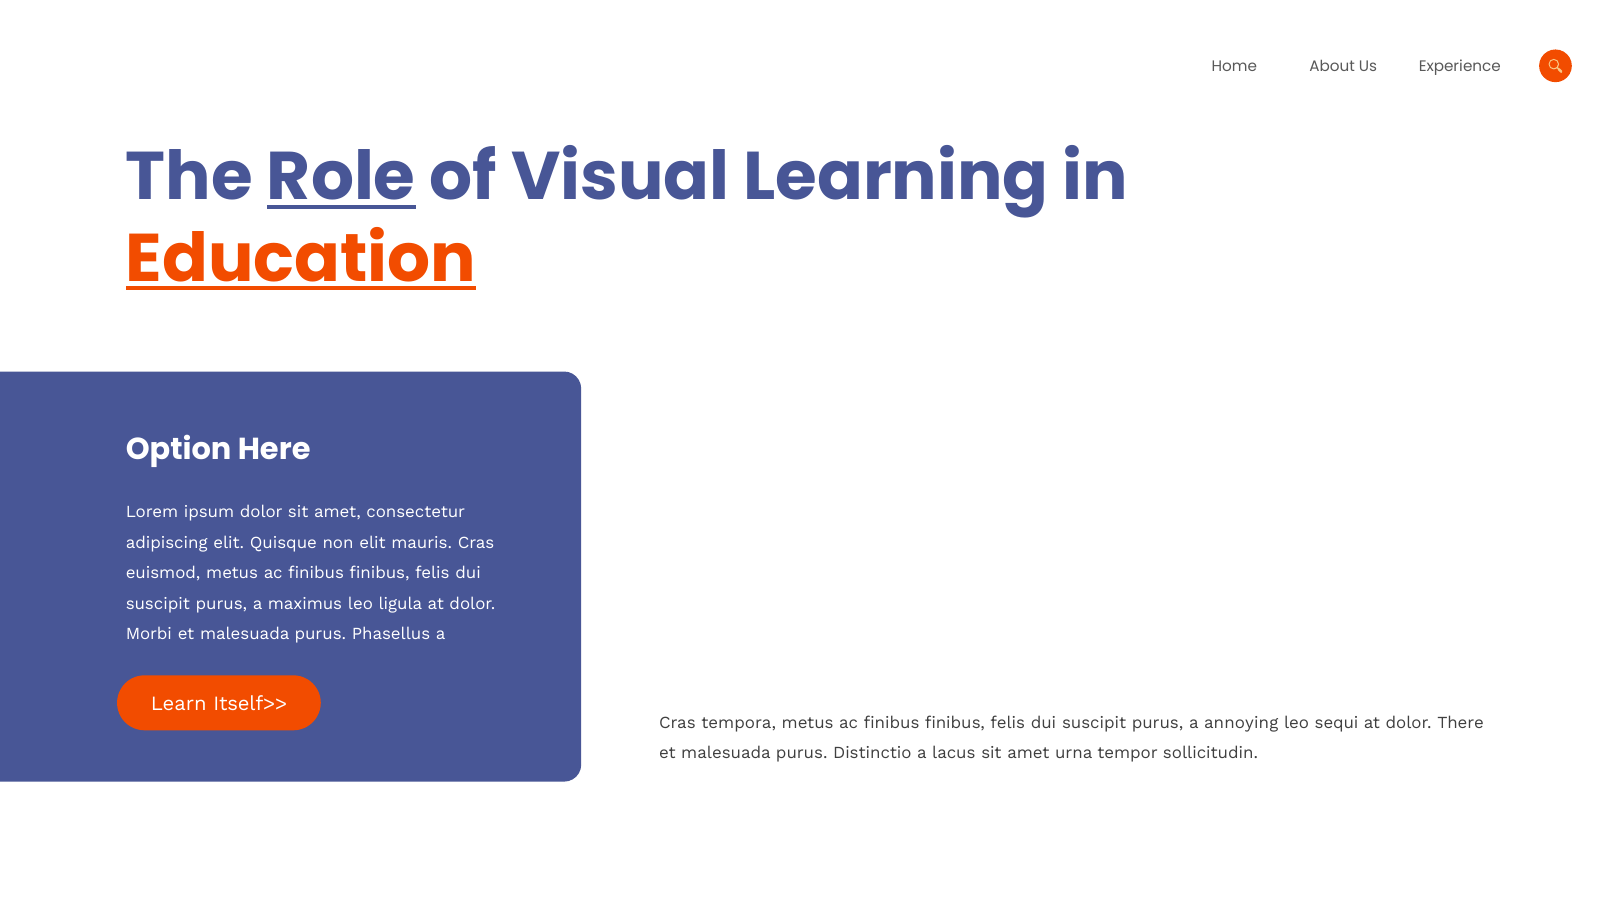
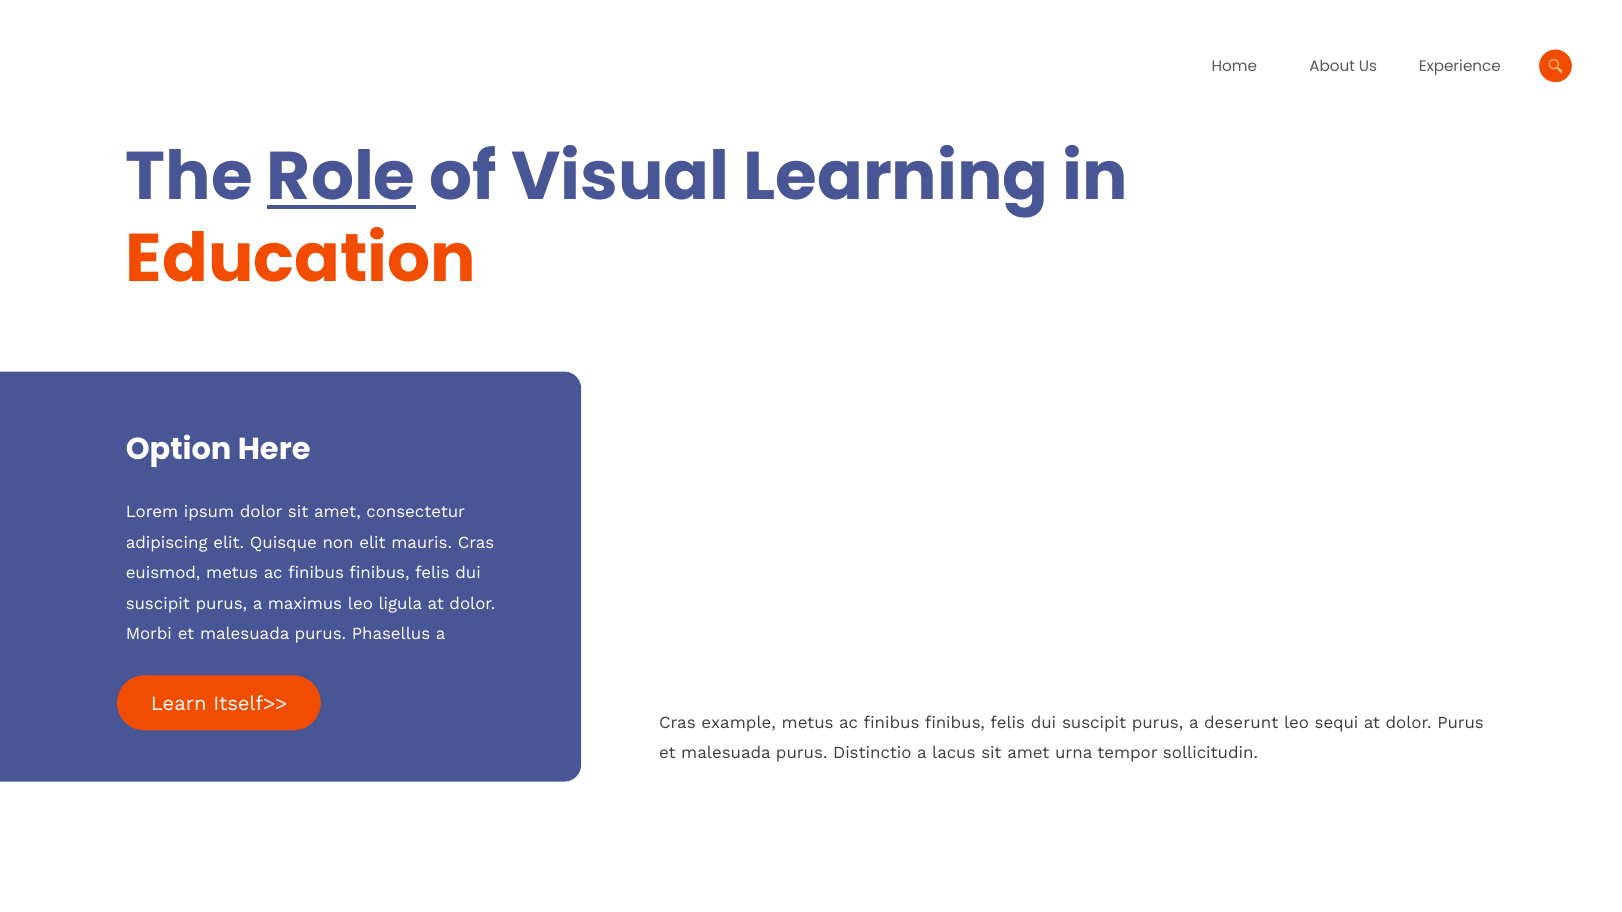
Education underline: present -> none
tempora: tempora -> example
annoying: annoying -> deserunt
dolor There: There -> Purus
